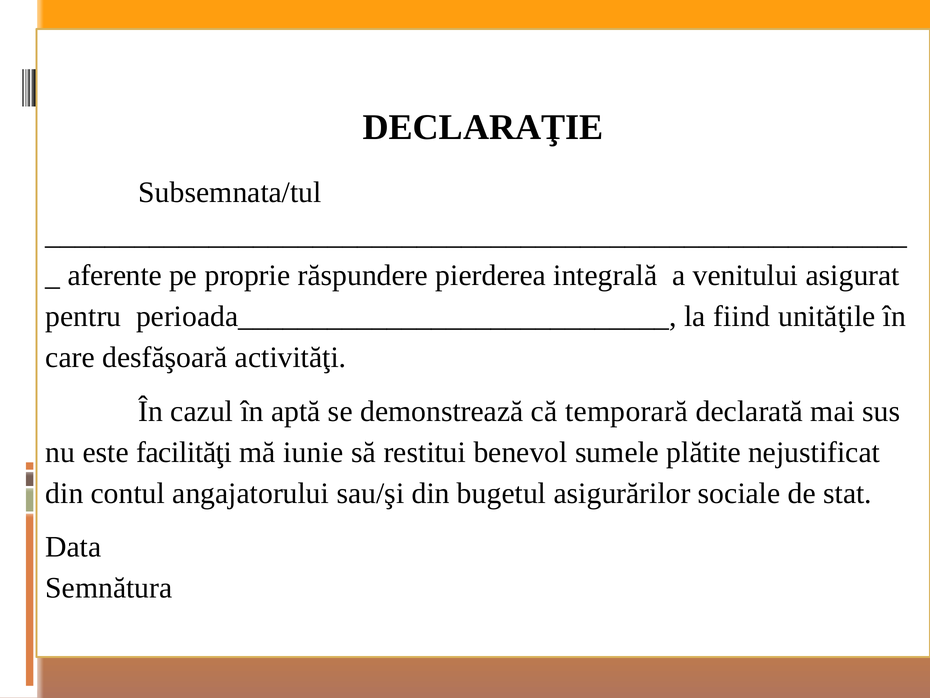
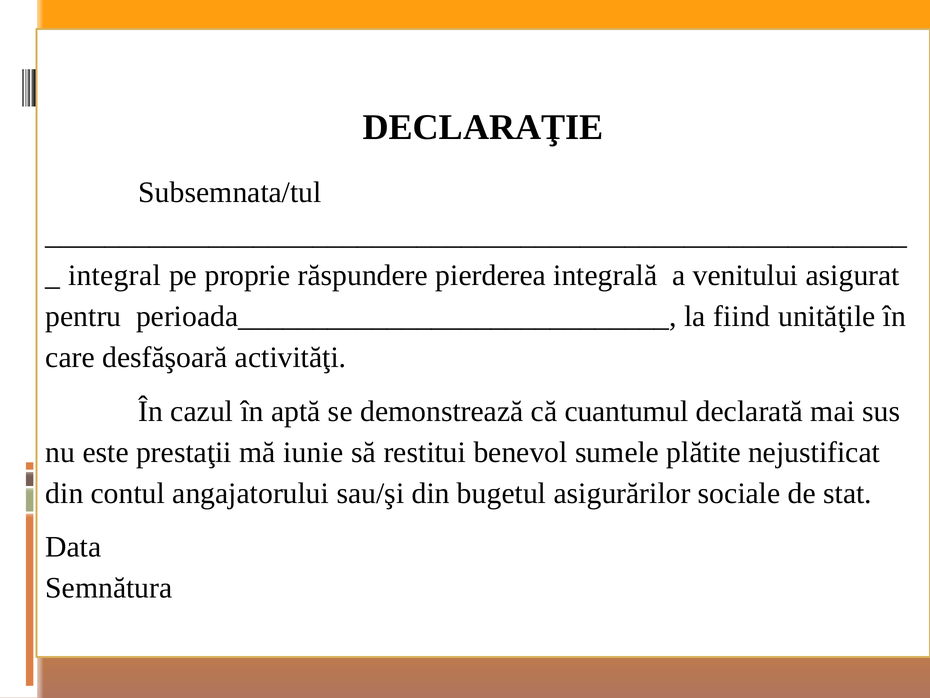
aferente: aferente -> integral
temporară: temporară -> cuantumul
facilităţi: facilităţi -> prestaţii
